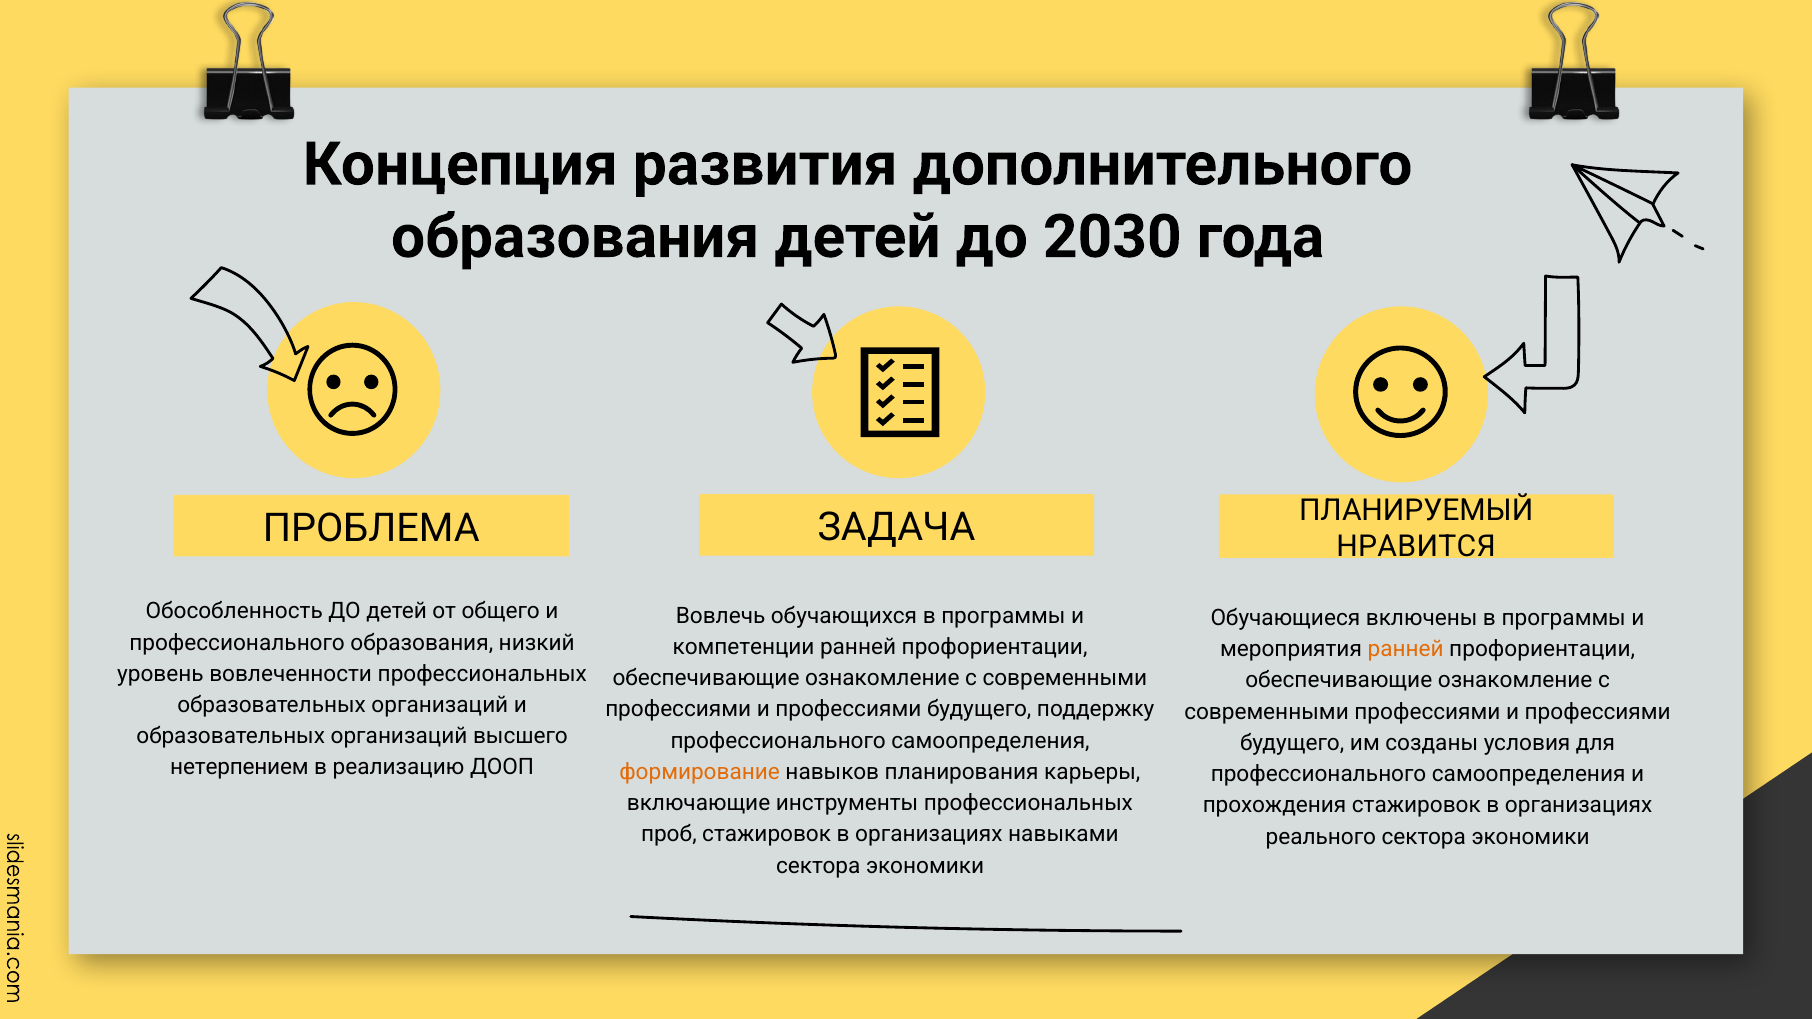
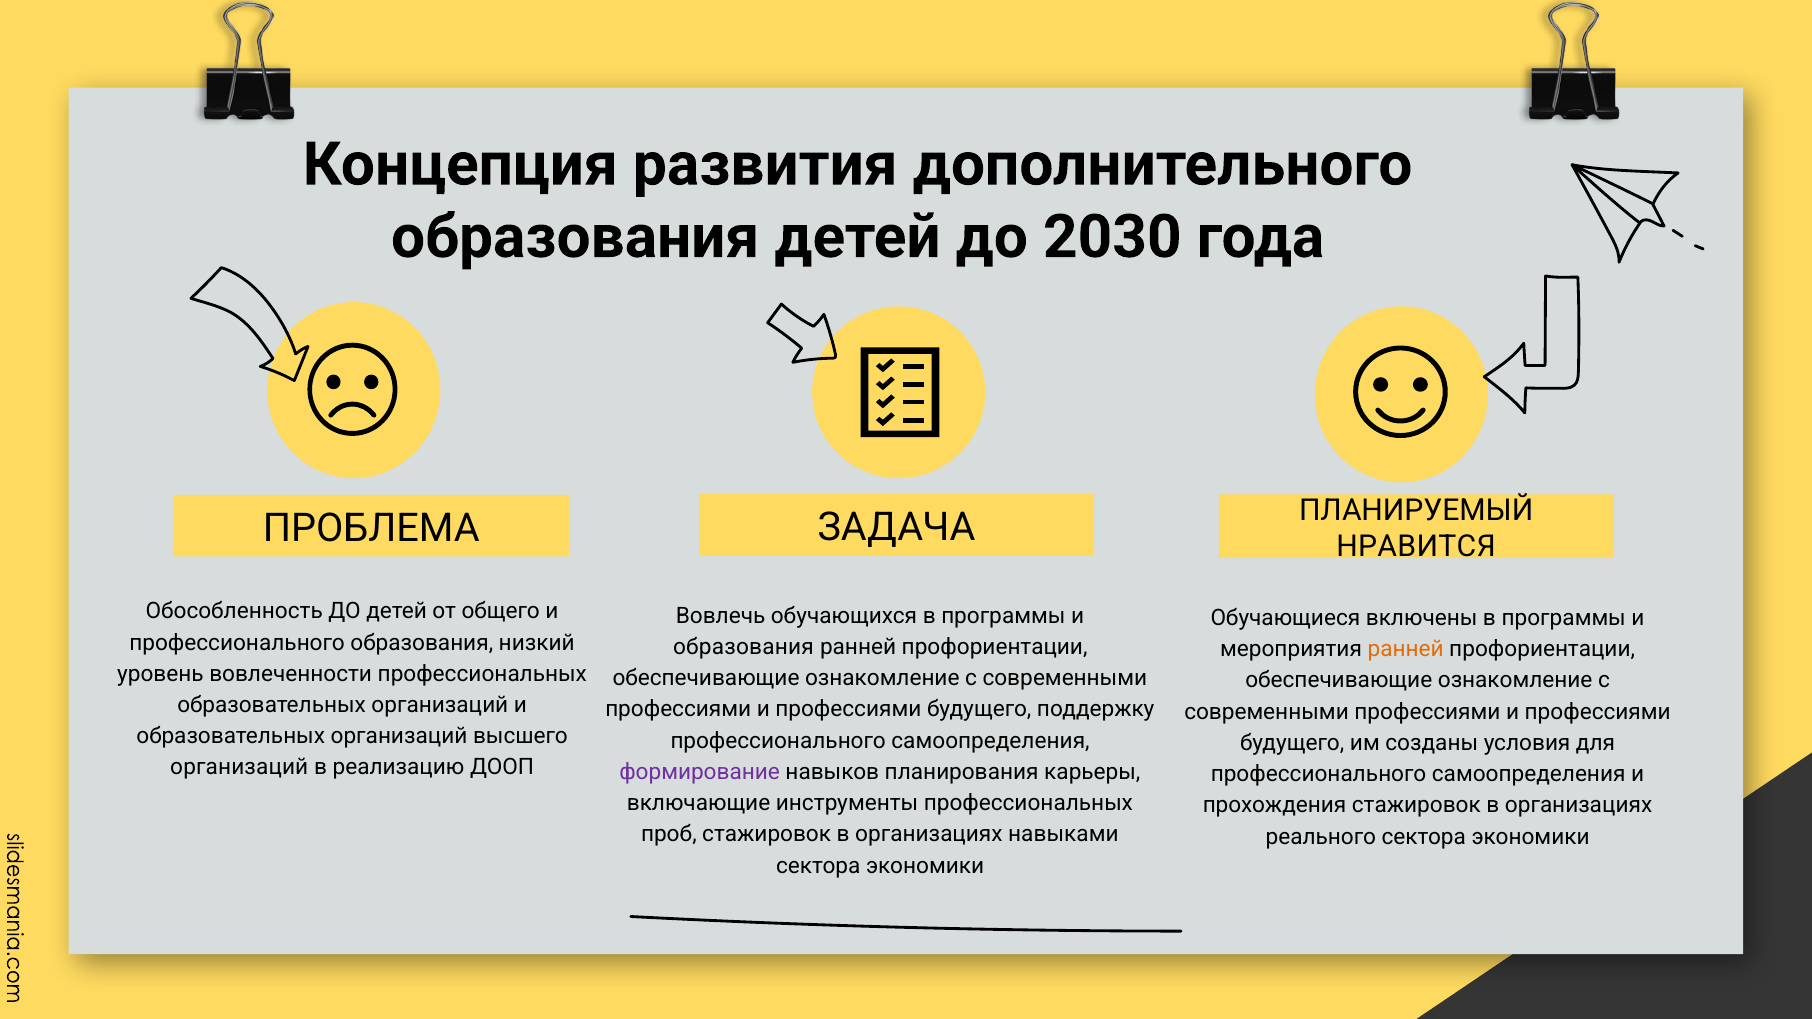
компетенции at (744, 647): компетенции -> образования
нетерпением at (239, 768): нетерпением -> организаций
формирование colour: orange -> purple
